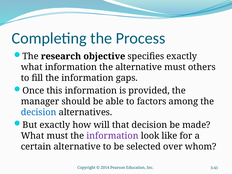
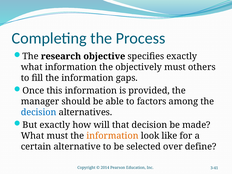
the alternative: alternative -> objectively
information at (112, 136) colour: purple -> orange
whom: whom -> define
